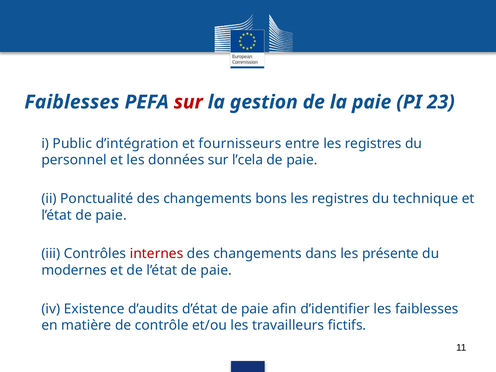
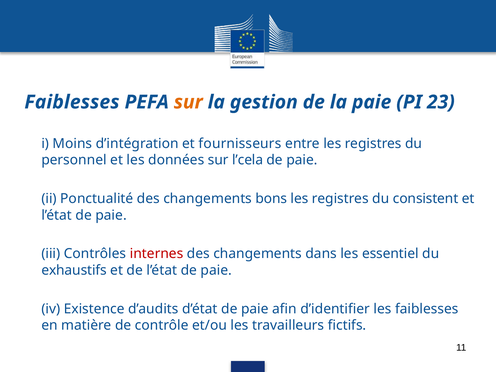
sur at (188, 102) colour: red -> orange
Public: Public -> Moins
technique: technique -> consistent
présente: présente -> essentiel
modernes: modernes -> exhaustifs
